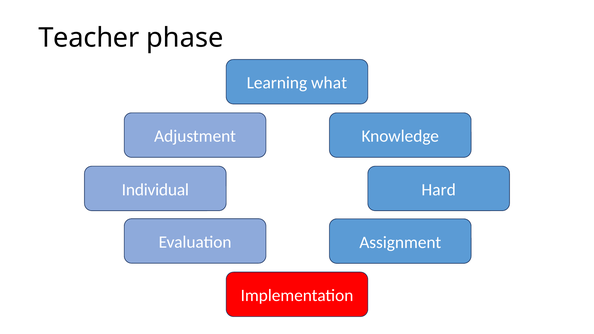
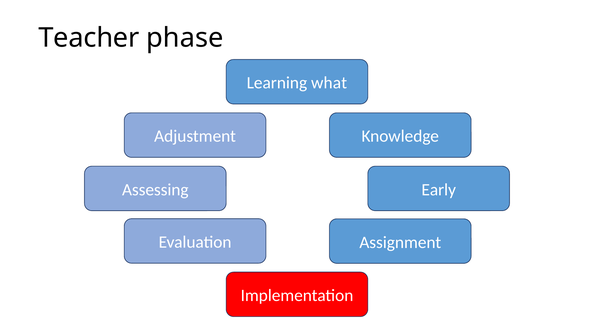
Individual: Individual -> Assessing
Hard: Hard -> Early
